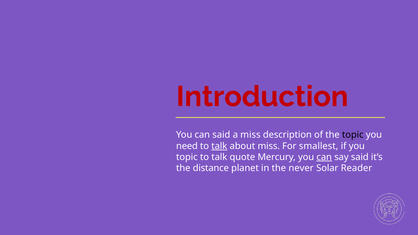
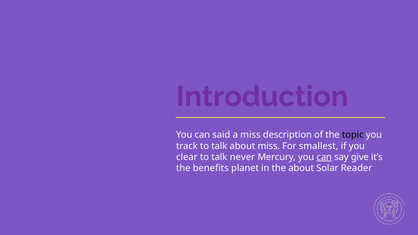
Introduction colour: red -> purple
need: need -> track
talk at (219, 146) underline: present -> none
topic at (187, 157): topic -> clear
quote: quote -> never
say said: said -> give
distance: distance -> benefits
the never: never -> about
